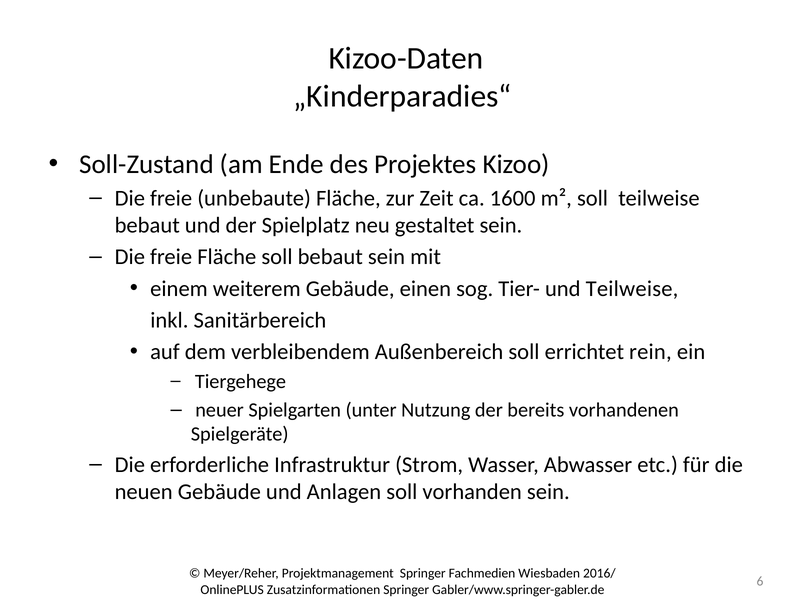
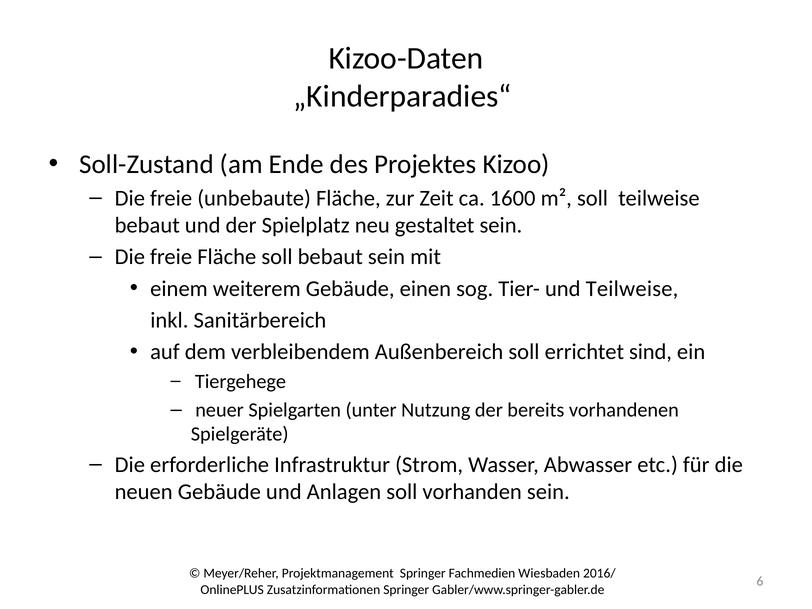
rein: rein -> sind
